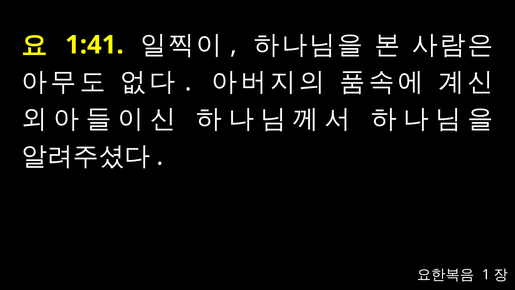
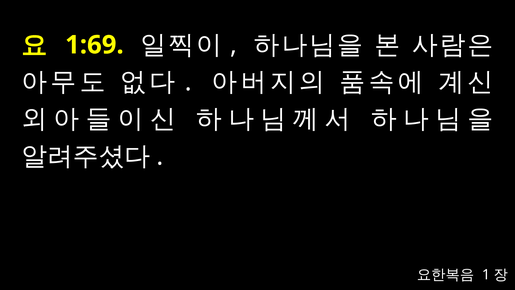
1:41: 1:41 -> 1:69
